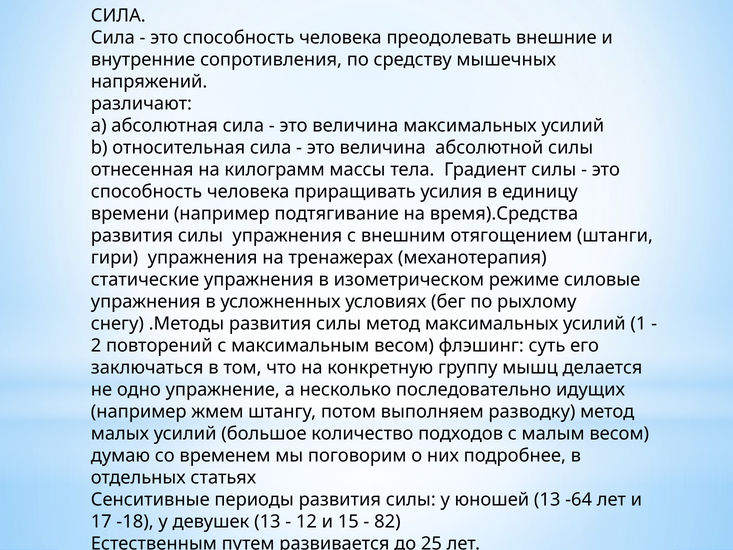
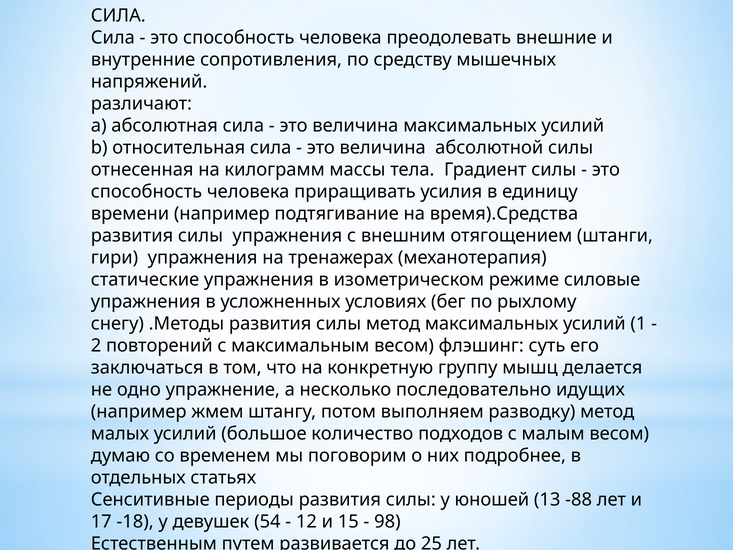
-64: -64 -> -88
девушек 13: 13 -> 54
82: 82 -> 98
